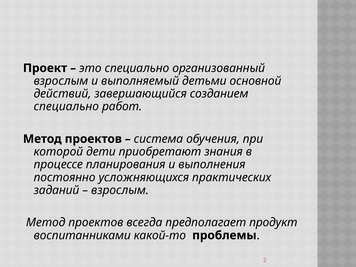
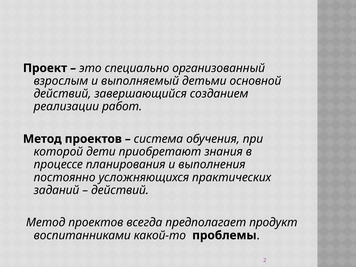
специально at (66, 107): специально -> реализации
взрослым at (120, 190): взрослым -> действий
